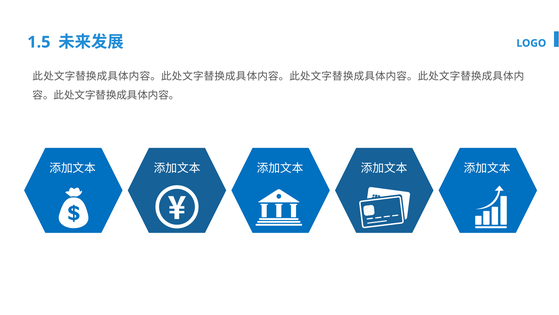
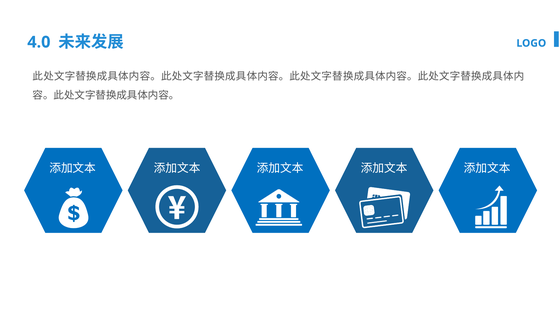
1.5: 1.5 -> 4.0
